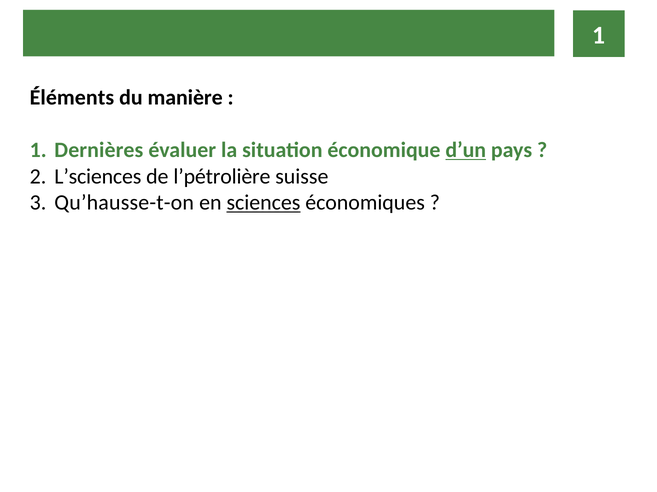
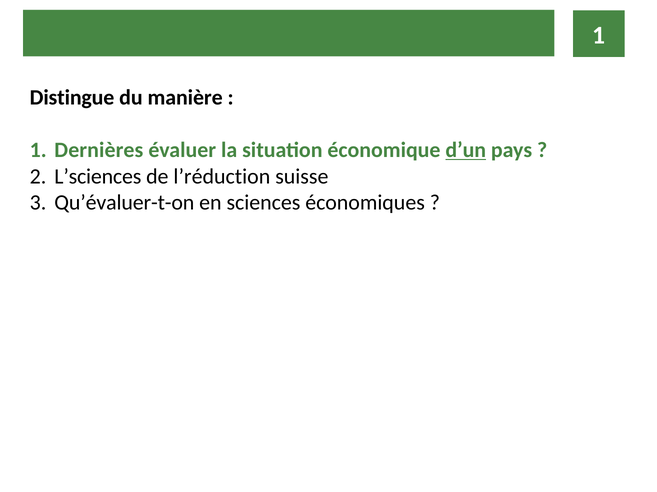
Éléments: Éléments -> Distingue
l’pétrolière: l’pétrolière -> l’réduction
Qu’hausse-t-on: Qu’hausse-t-on -> Qu’évaluer-t-on
sciences underline: present -> none
